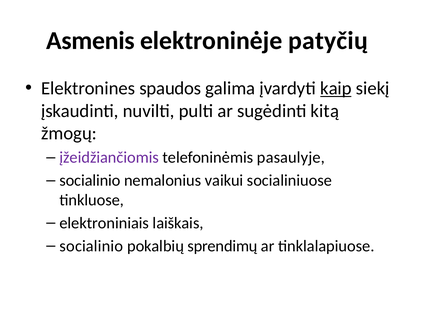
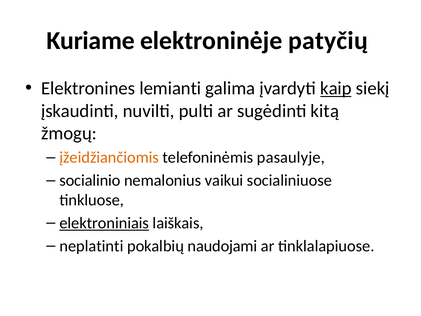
Asmenis: Asmenis -> Kuriame
spaudos: spaudos -> lemianti
įžeidžiančiomis colour: purple -> orange
elektroniniais underline: none -> present
socialinio at (91, 246): socialinio -> neplatinti
sprendimų: sprendimų -> naudojami
